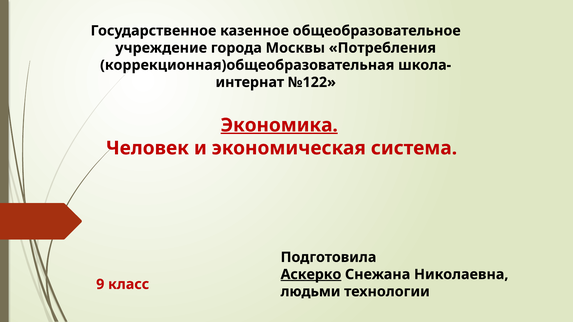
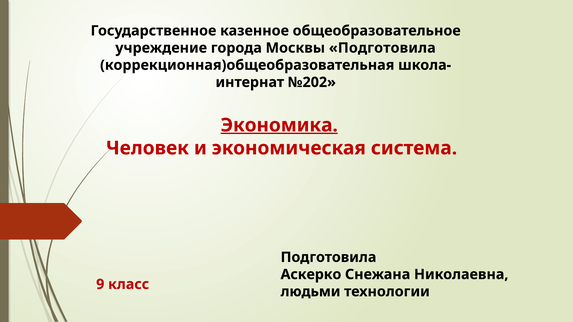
Москвы Потребления: Потребления -> Подготовила
№122: №122 -> №202
Аскерко underline: present -> none
